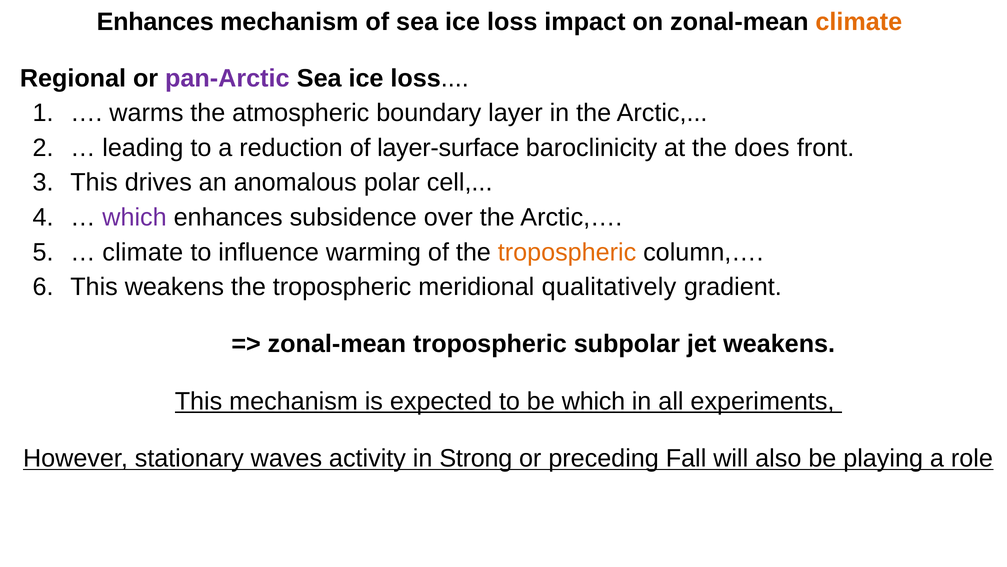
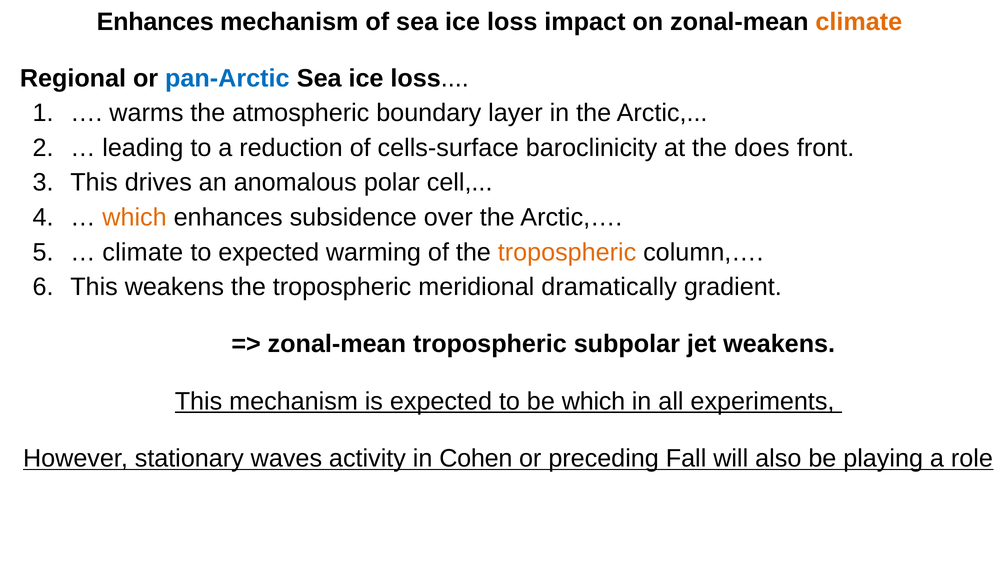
pan-Arctic colour: purple -> blue
layer-surface: layer-surface -> cells-surface
which at (135, 217) colour: purple -> orange
to influence: influence -> expected
qualitatively: qualitatively -> dramatically
Strong: Strong -> Cohen
